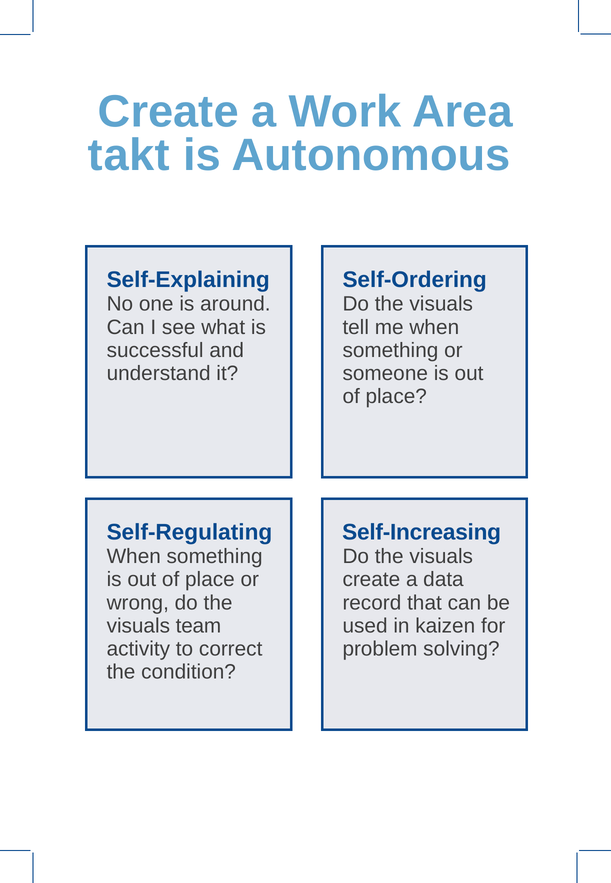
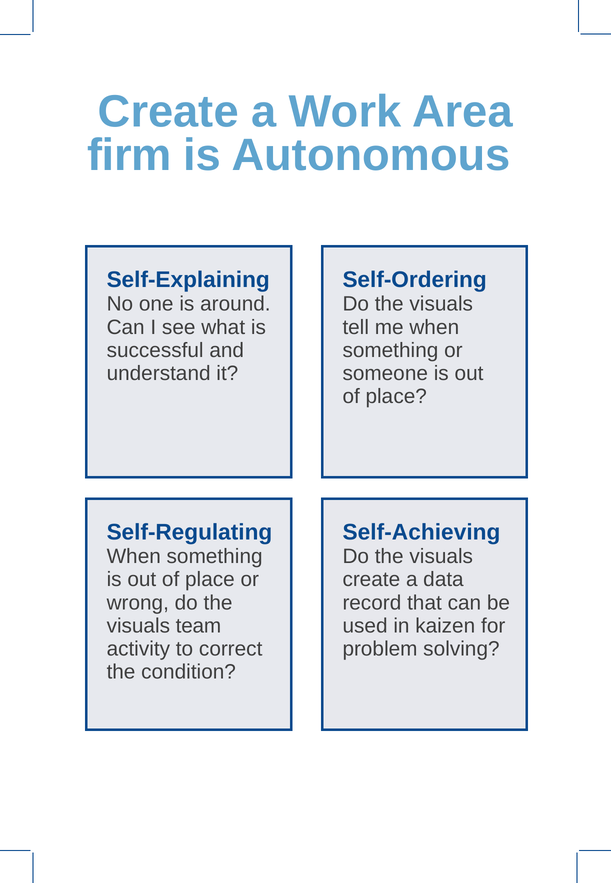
takt: takt -> firm
Self-Increasing: Self-Increasing -> Self-Achieving
